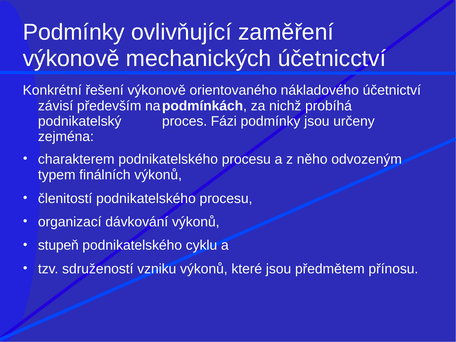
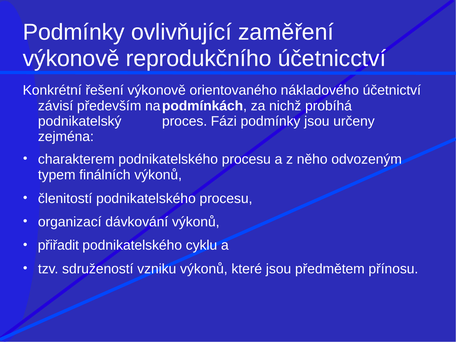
mechanických: mechanických -> reprodukčního
stupeň: stupeň -> přiřadit
